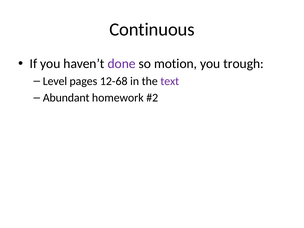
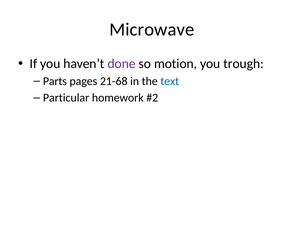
Continuous: Continuous -> Microwave
Level: Level -> Parts
12-68: 12-68 -> 21-68
text colour: purple -> blue
Abundant: Abundant -> Particular
